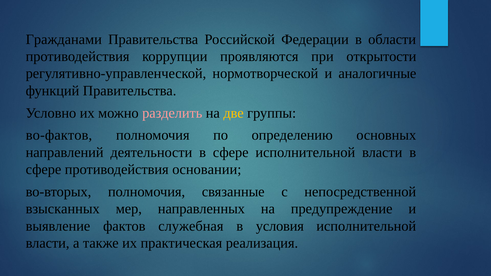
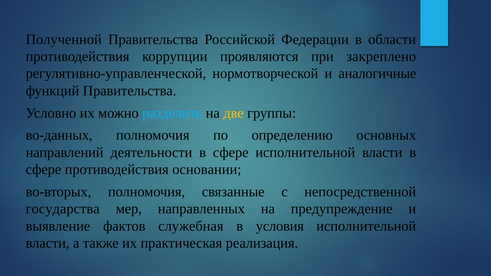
Гражданами: Гражданами -> Полученной
открытости: открытости -> закреплено
разделить colour: pink -> light blue
во-фактов: во-фактов -> во-данных
взысканных: взысканных -> государства
